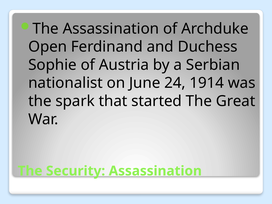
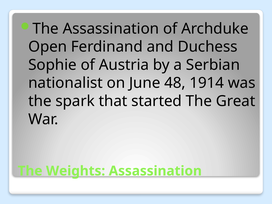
24: 24 -> 48
Security: Security -> Weights
